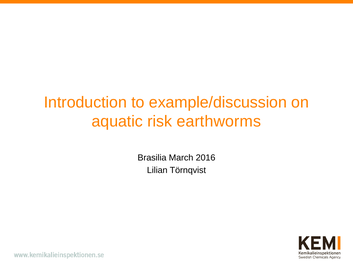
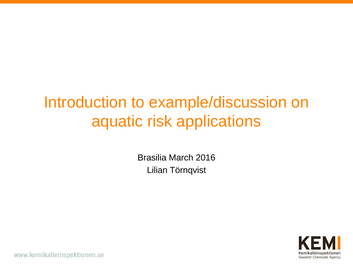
earthworms: earthworms -> applications
